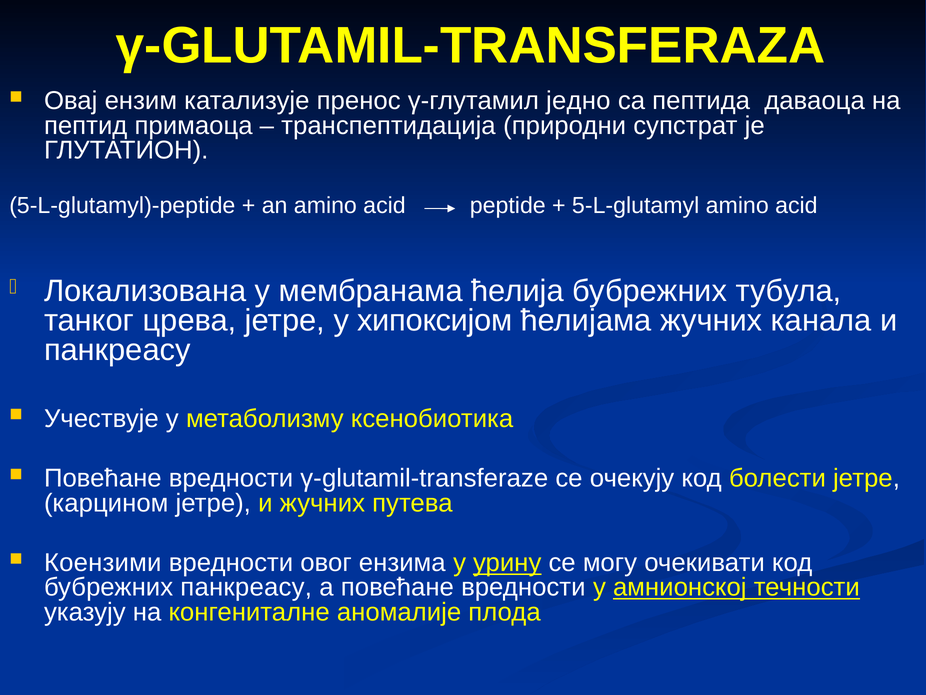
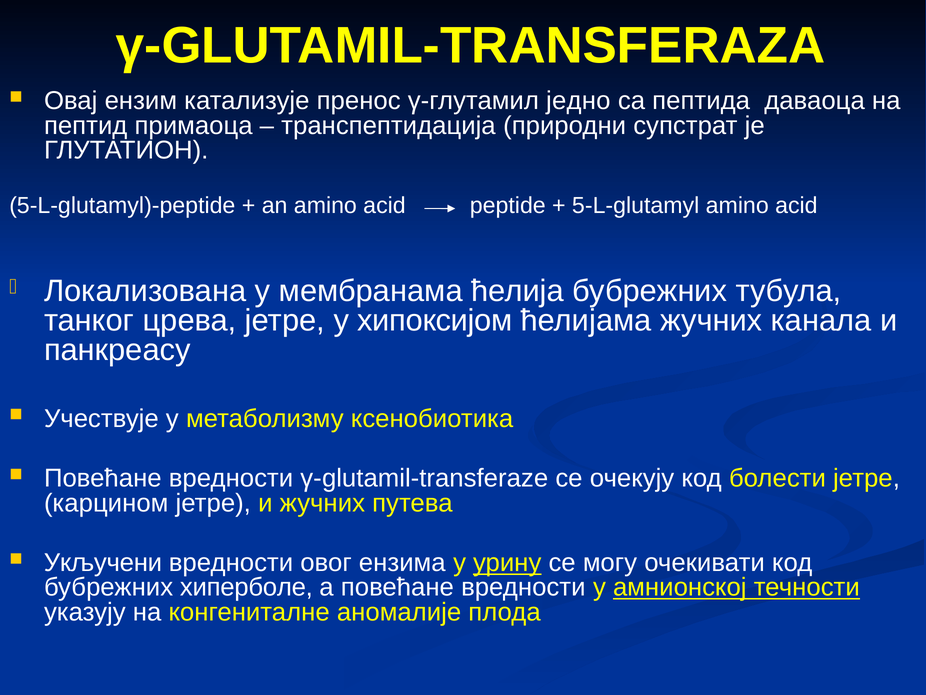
Коензими: Коензими -> Укључени
бубрежних панкреасу: панкреасу -> хиперболе
